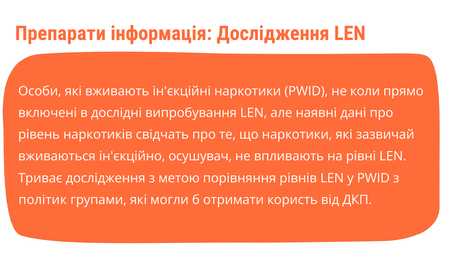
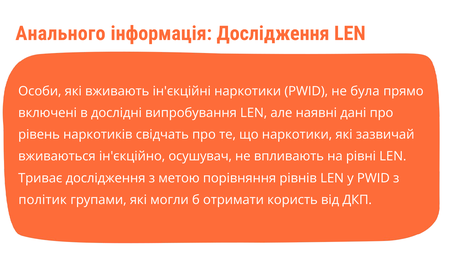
Препарати: Препарати -> Анального
коли: коли -> була
